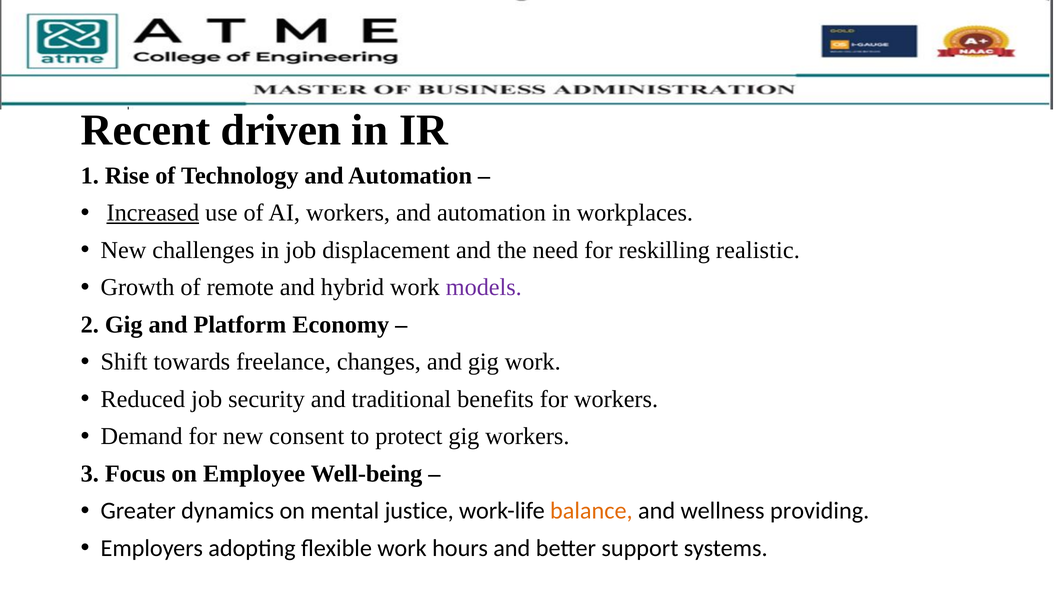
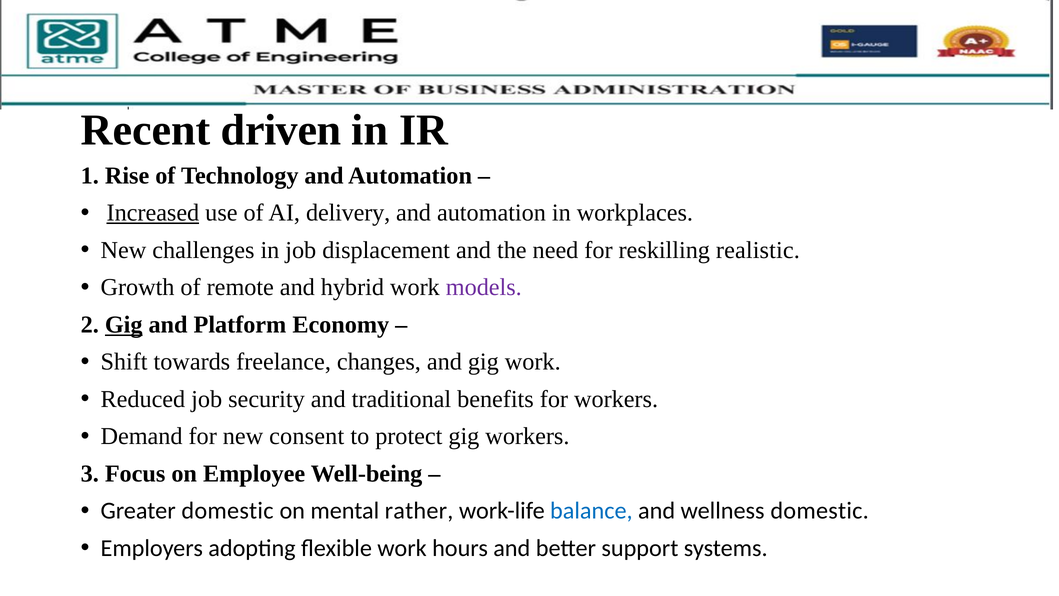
AI workers: workers -> delivery
Gig at (124, 324) underline: none -> present
Greater dynamics: dynamics -> domestic
justice: justice -> rather
balance colour: orange -> blue
wellness providing: providing -> domestic
